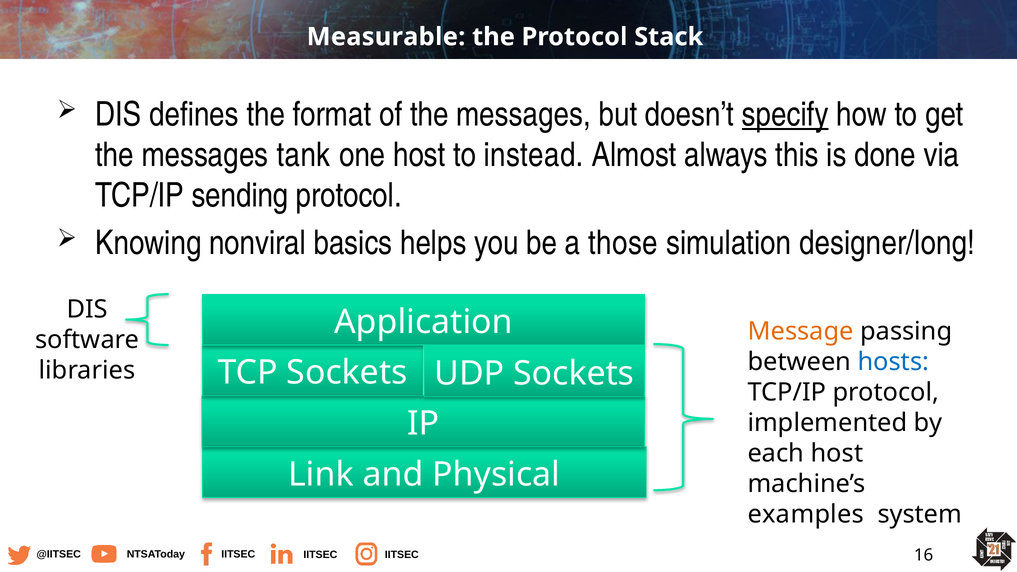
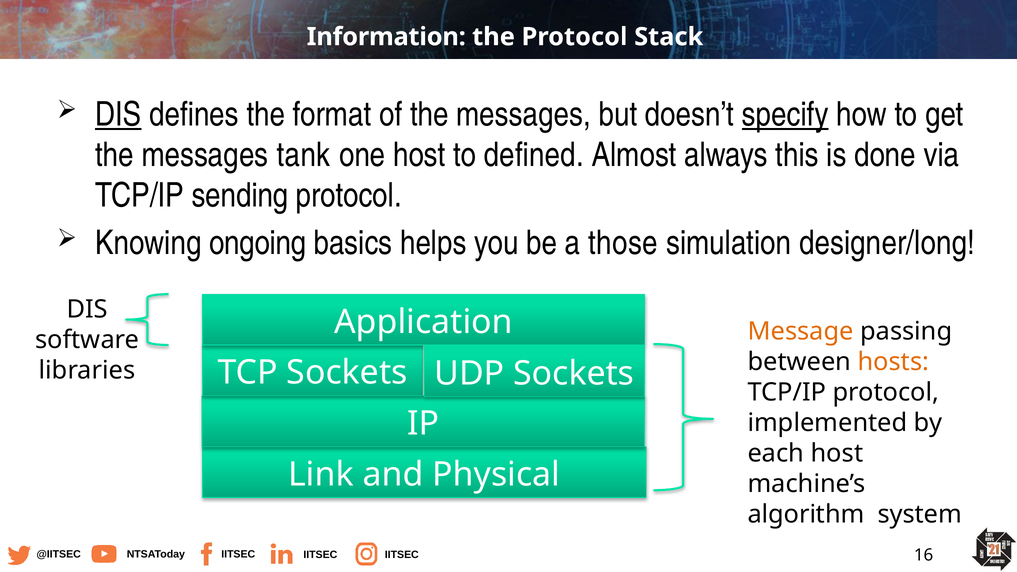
Measurable: Measurable -> Information
DIS at (118, 114) underline: none -> present
instead: instead -> defined
nonviral: nonviral -> ongoing
hosts colour: blue -> orange
examples: examples -> algorithm
